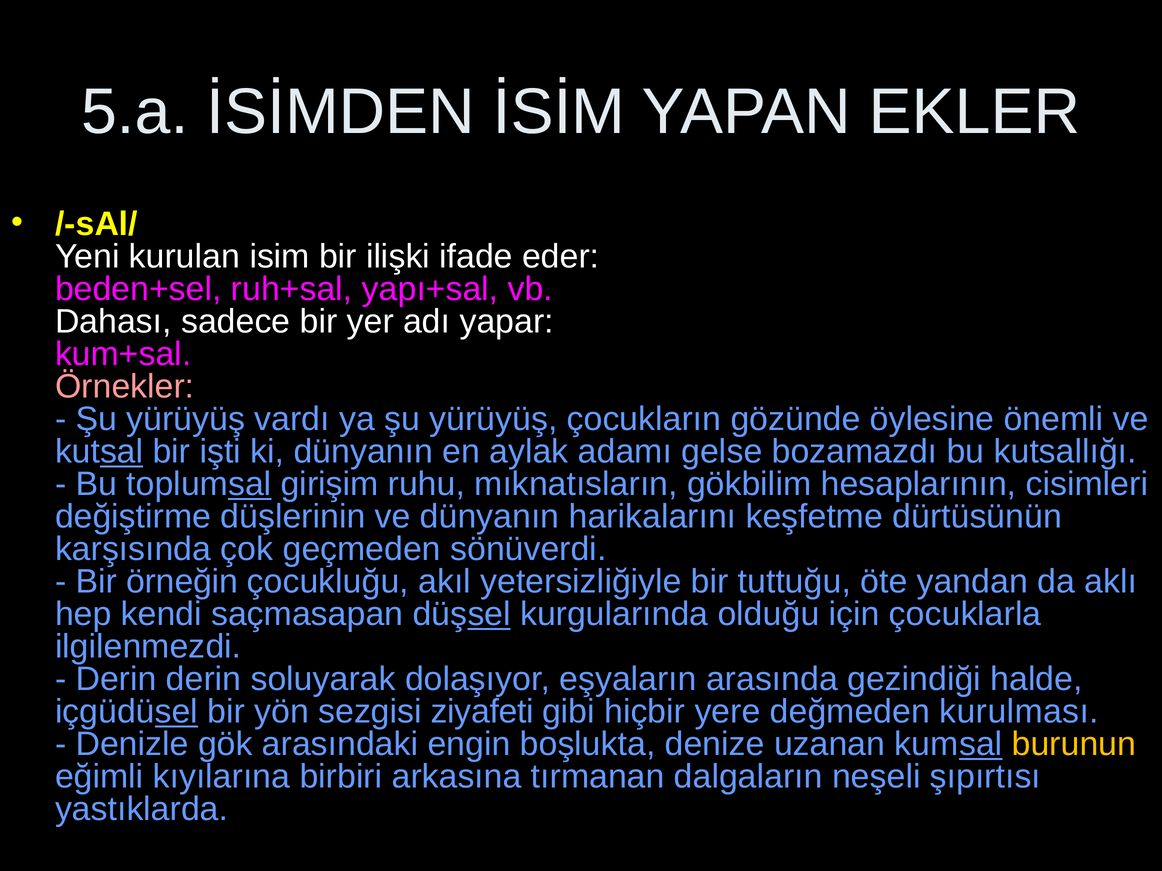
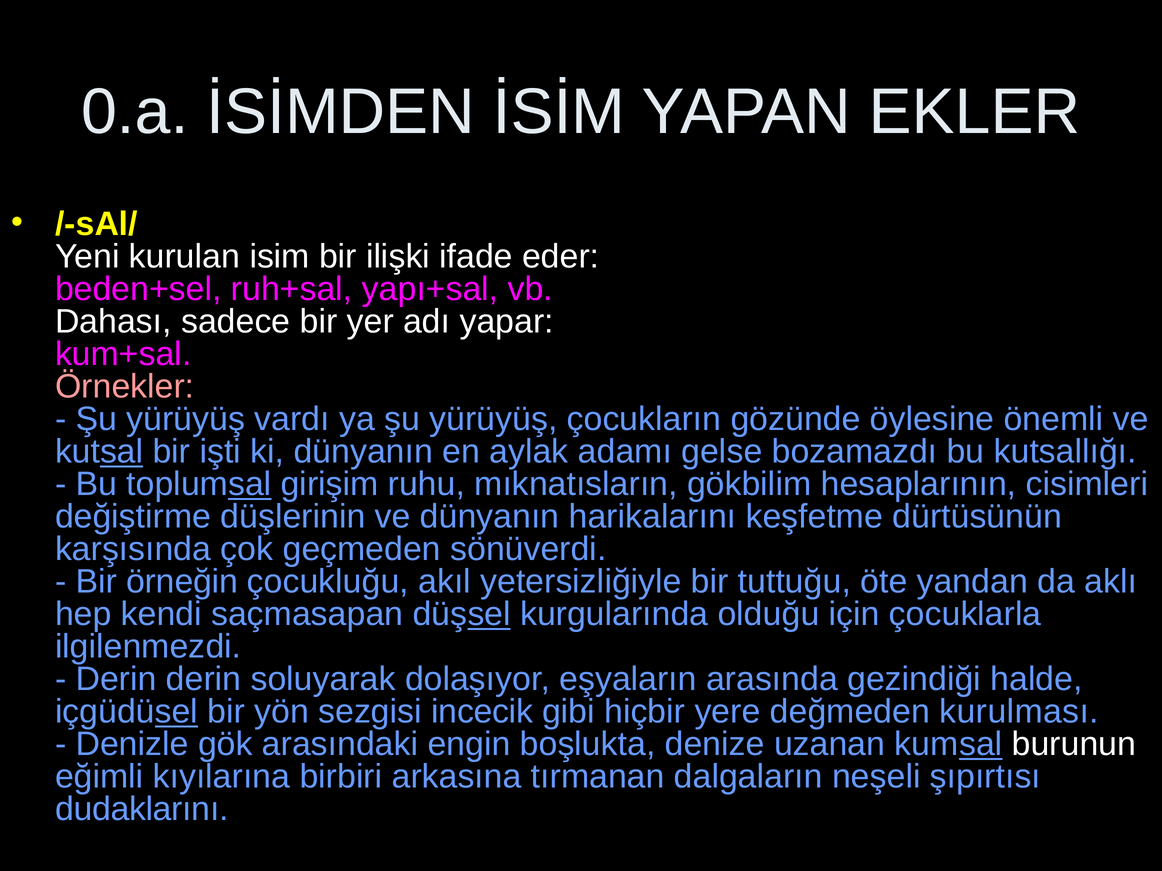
5.a: 5.a -> 0.a
ziyafeti: ziyafeti -> incecik
burunun colour: yellow -> white
yastıklarda: yastıklarda -> dudaklarını
